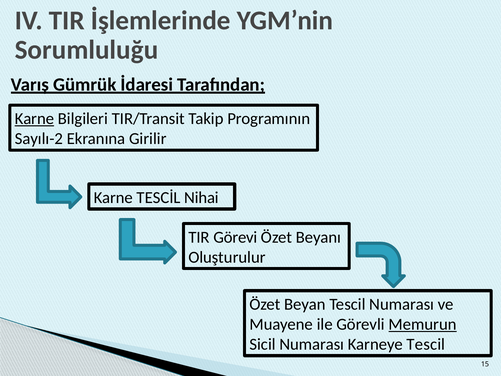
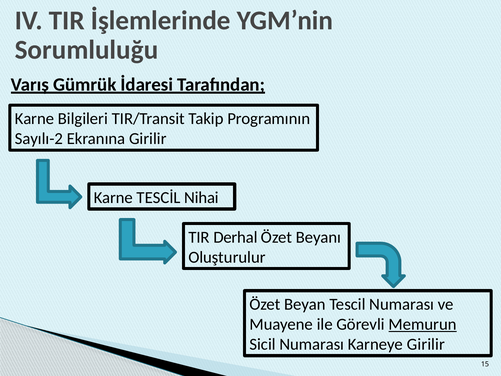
Karne at (34, 119) underline: present -> none
Görevi: Görevi -> Derhal
Karneye Tescil: Tescil -> Girilir
